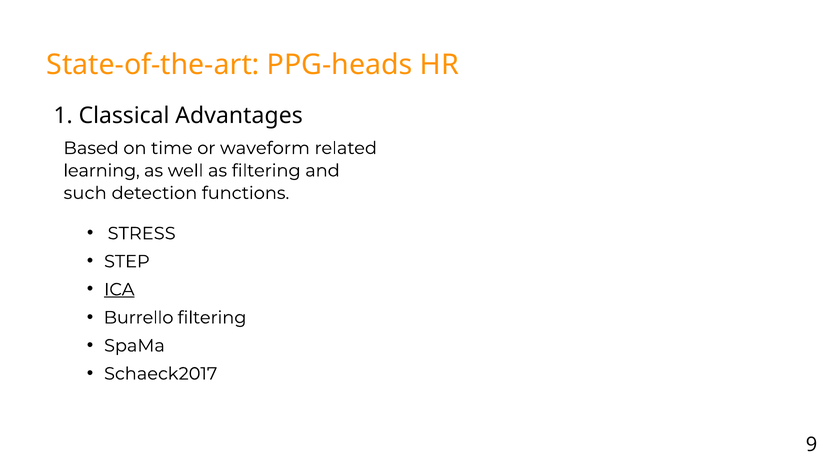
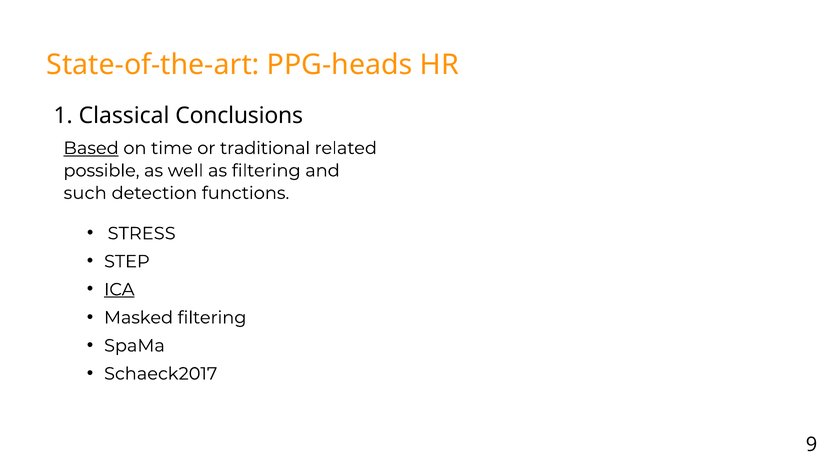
Advantages: Advantages -> Conclusions
Based underline: none -> present
waveform: waveform -> traditional
learning: learning -> possible
Burrello: Burrello -> Masked
